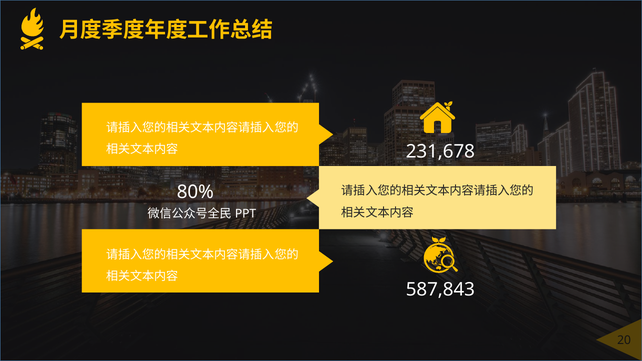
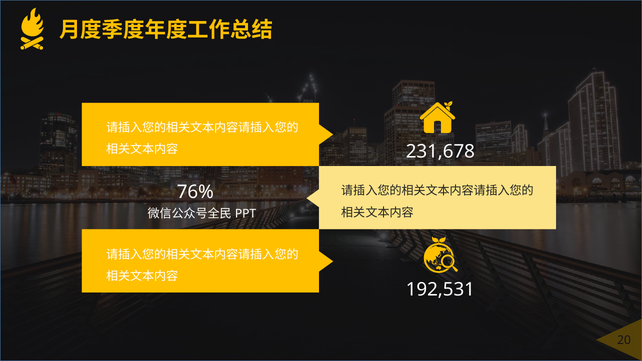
80%: 80% -> 76%
587,843: 587,843 -> 192,531
